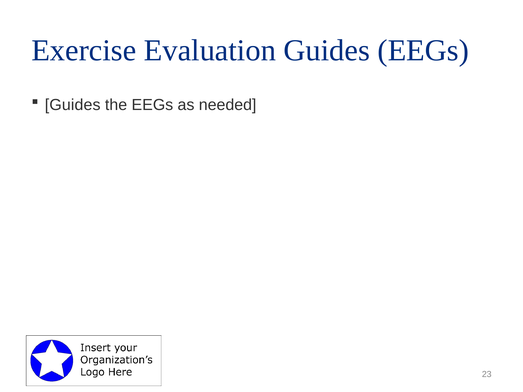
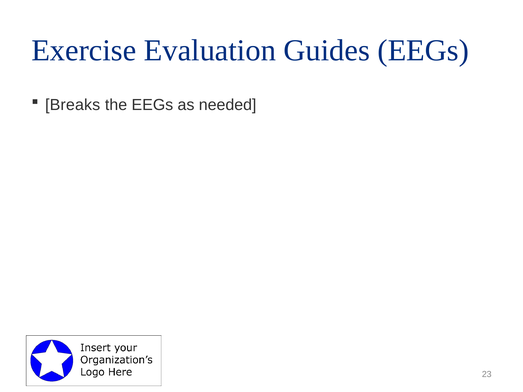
Guides at (73, 105): Guides -> Breaks
